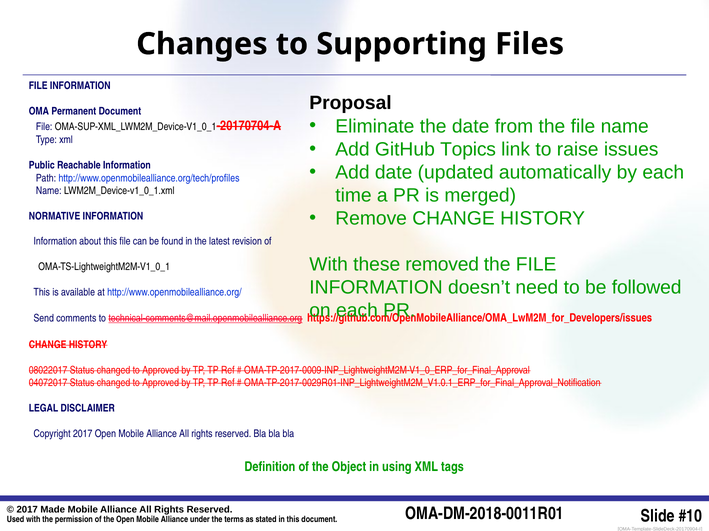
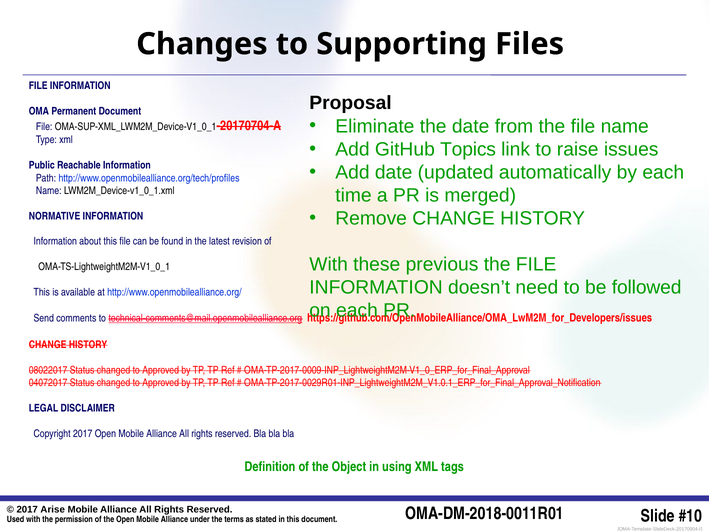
removed: removed -> previous
Made: Made -> Arise
